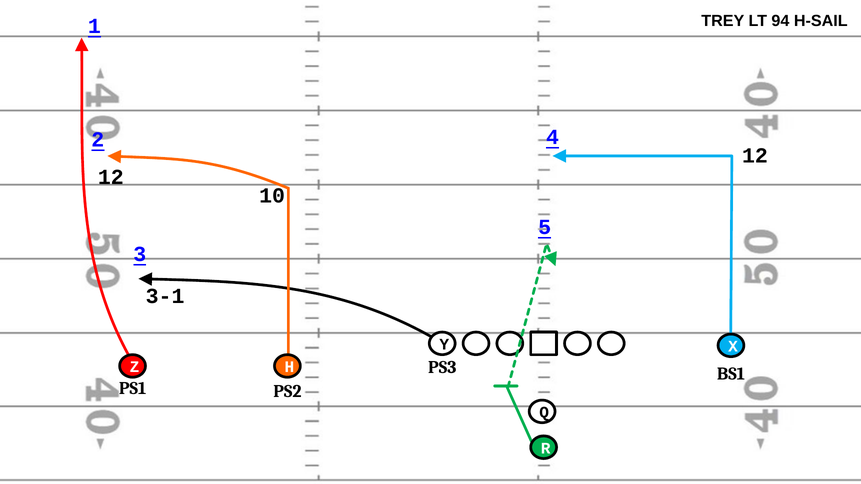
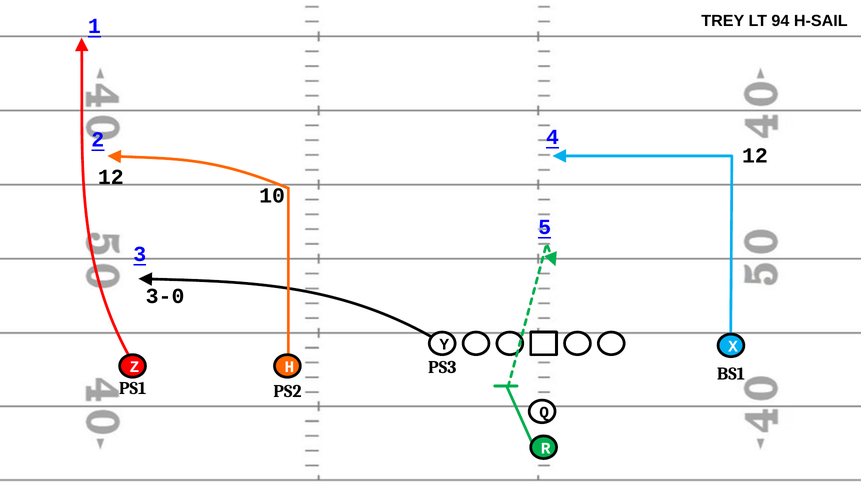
3-1: 3-1 -> 3-0
